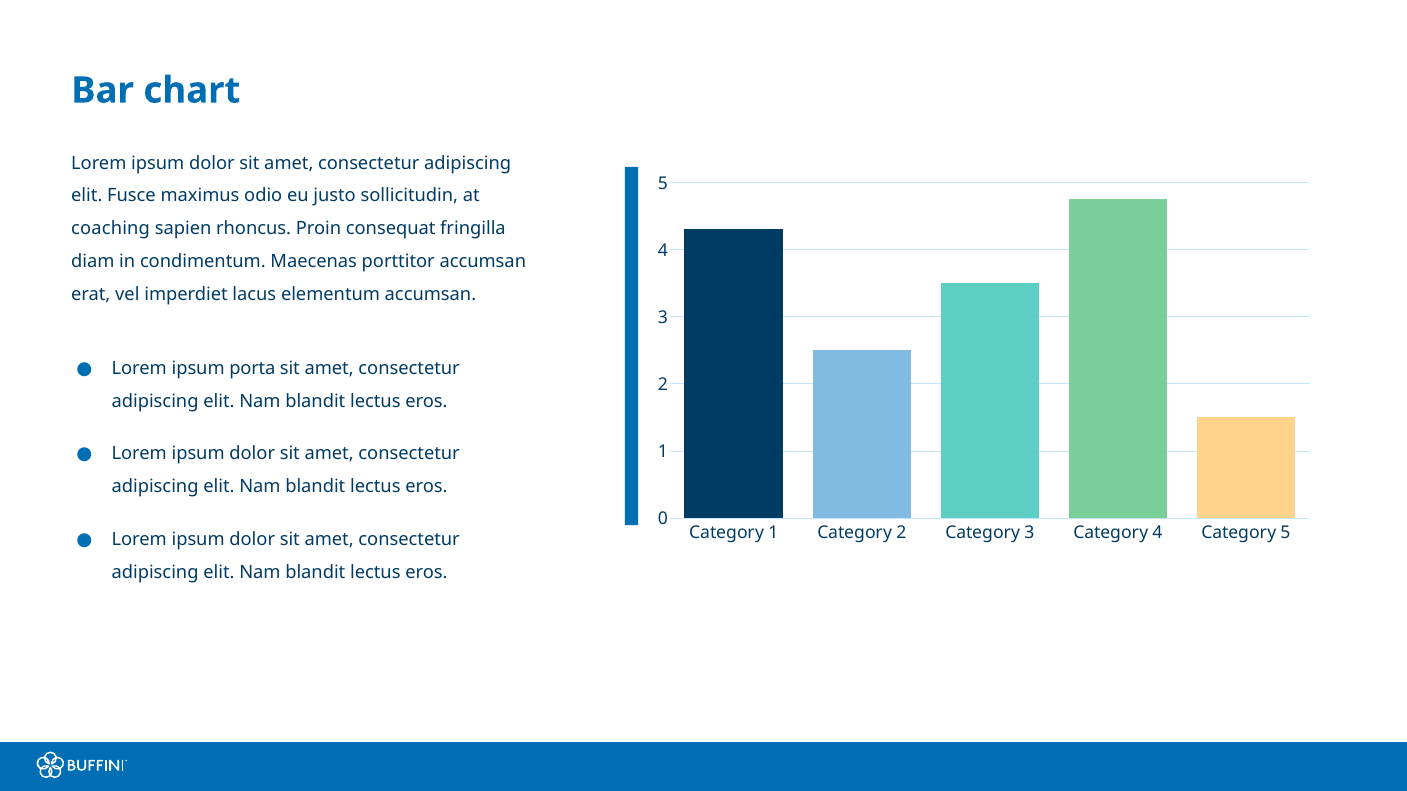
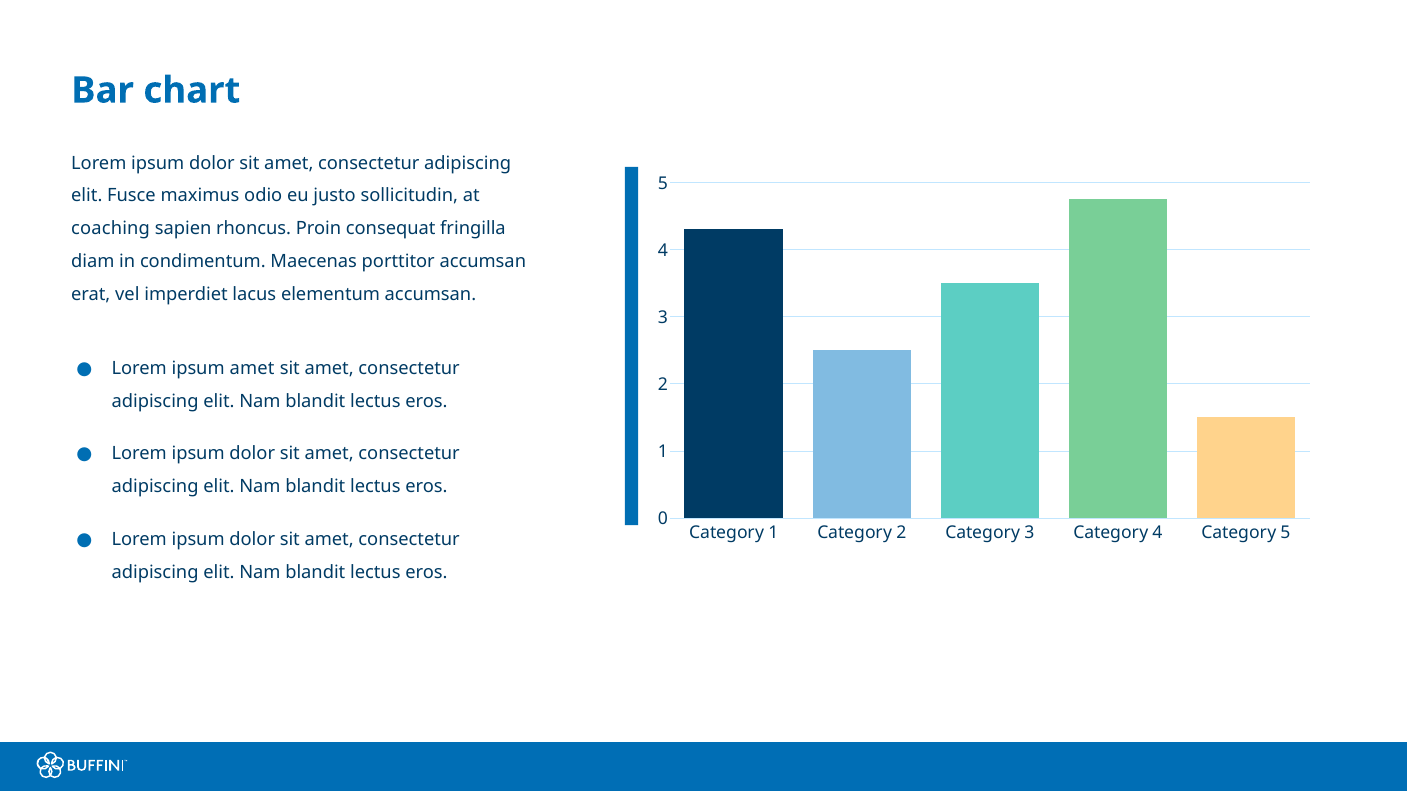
ipsum porta: porta -> amet
